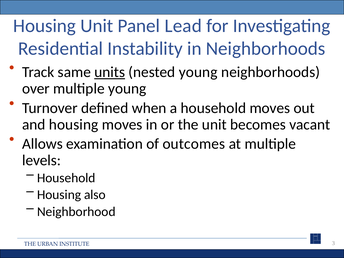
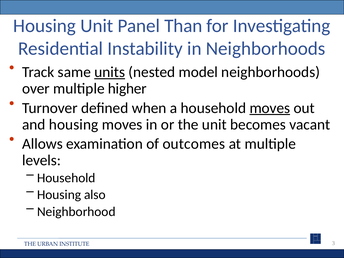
Lead: Lead -> Than
nested young: young -> model
multiple young: young -> higher
moves at (270, 108) underline: none -> present
